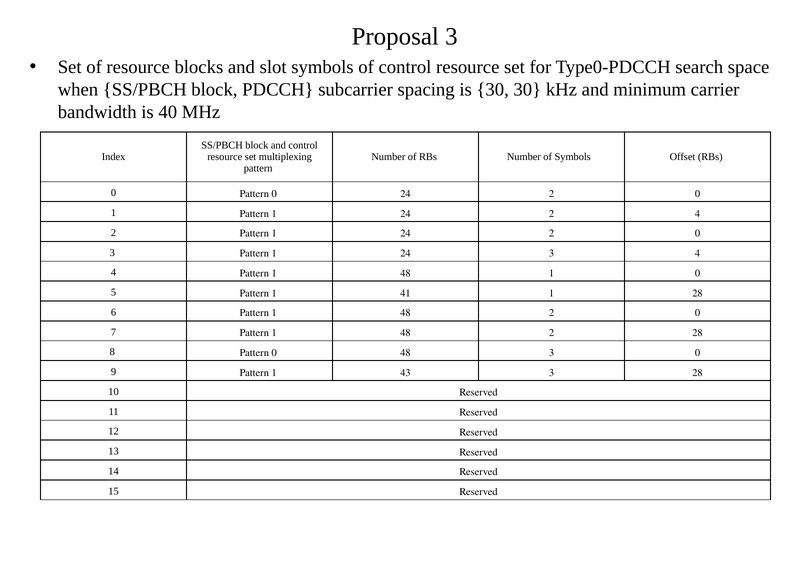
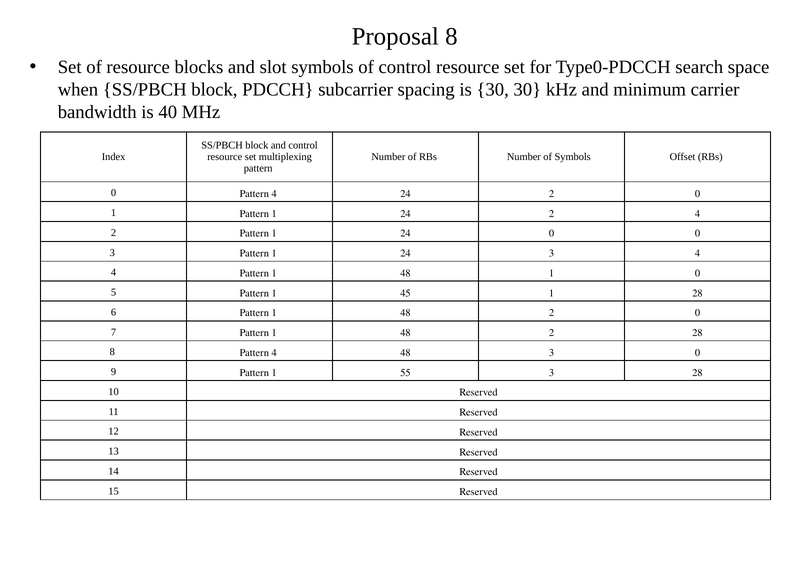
Proposal 3: 3 -> 8
0 Pattern 0: 0 -> 4
2 at (552, 234): 2 -> 0
41: 41 -> 45
8 Pattern 0: 0 -> 4
43: 43 -> 55
